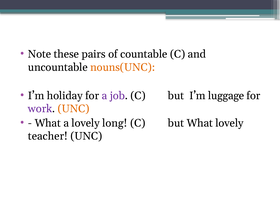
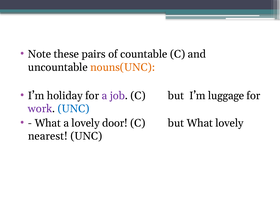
UNC at (73, 109) colour: orange -> blue
long: long -> door
teacher: teacher -> nearest
